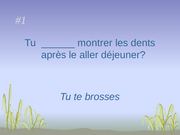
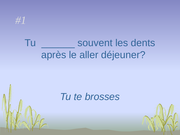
montrer: montrer -> souvent
